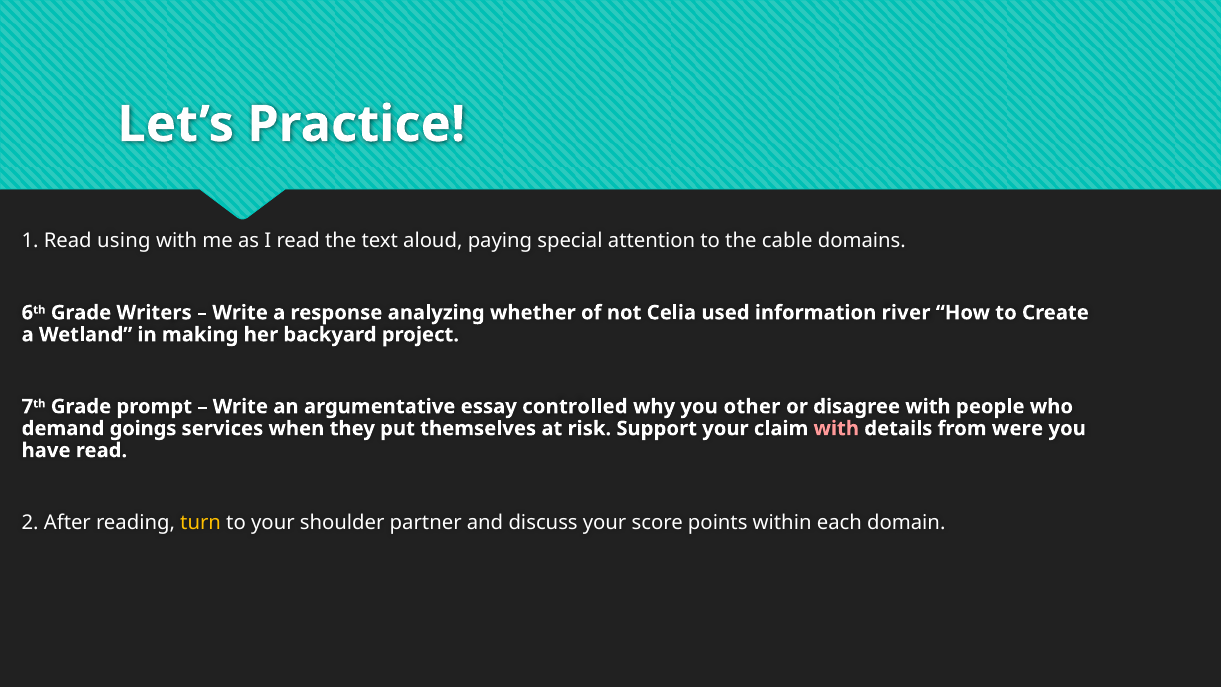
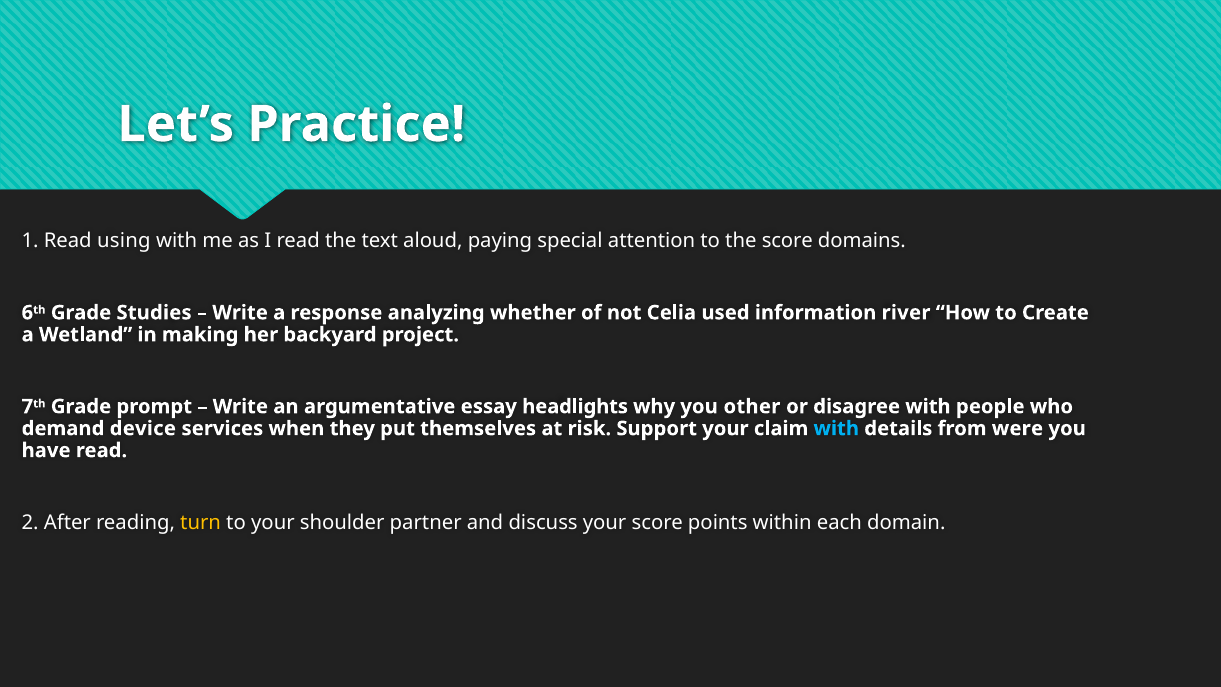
the cable: cable -> score
Writers: Writers -> Studies
controlled: controlled -> headlights
goings: goings -> device
with at (836, 428) colour: pink -> light blue
